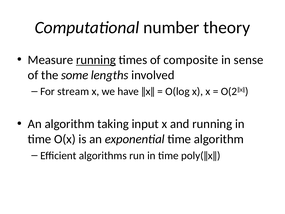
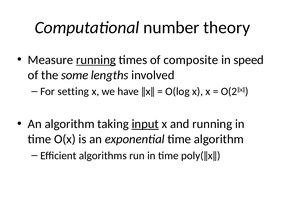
sense: sense -> speed
stream: stream -> setting
input underline: none -> present
